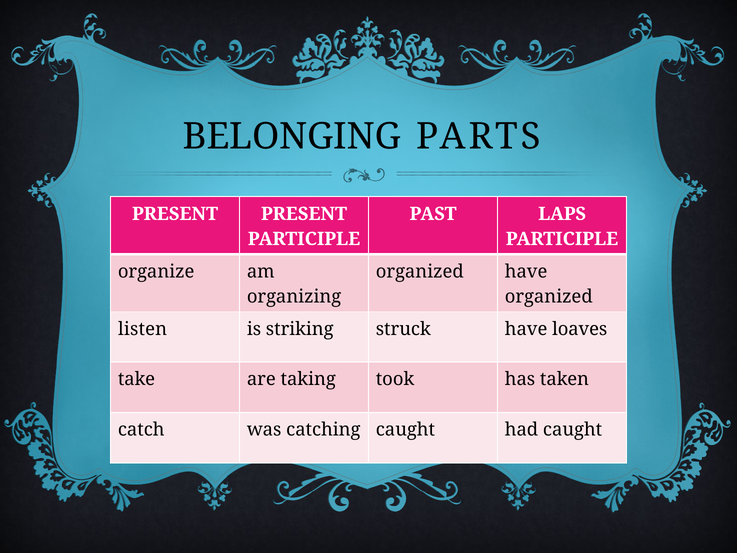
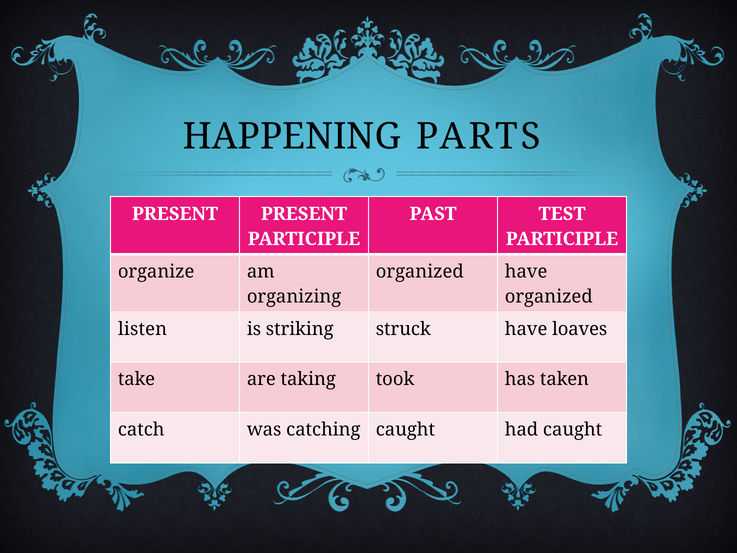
BELONGING: BELONGING -> HAPPENING
LAPS: LAPS -> TEST
